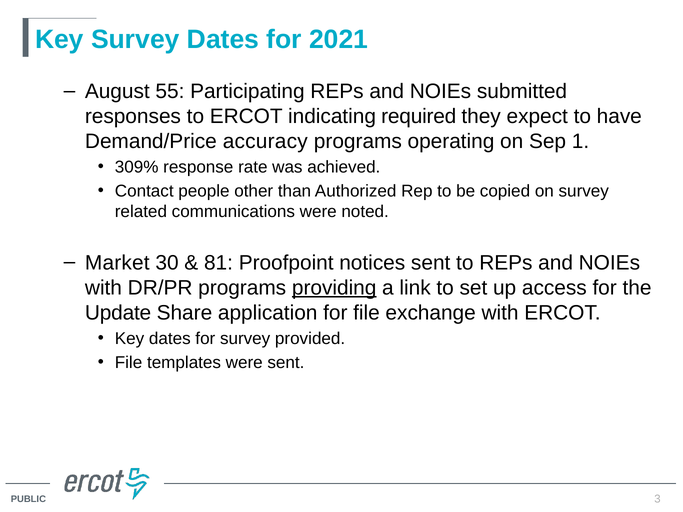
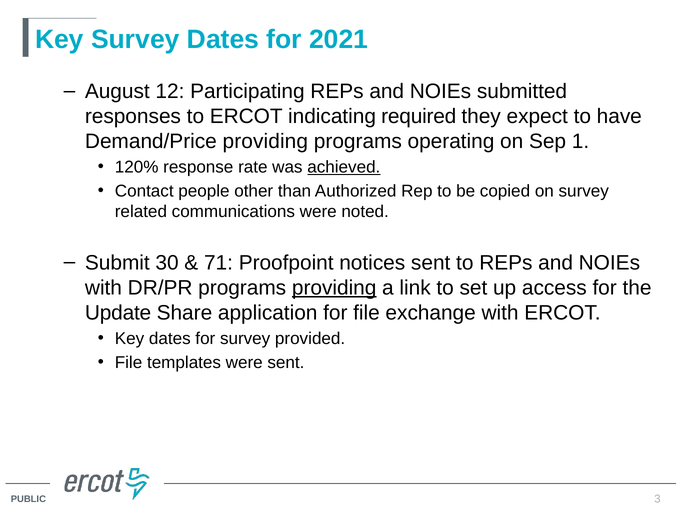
55: 55 -> 12
Demand/Price accuracy: accuracy -> providing
309%: 309% -> 120%
achieved underline: none -> present
Market: Market -> Submit
81: 81 -> 71
